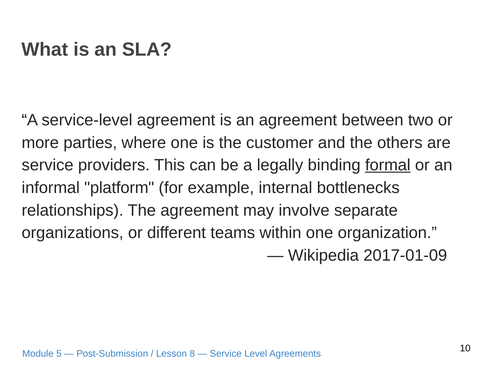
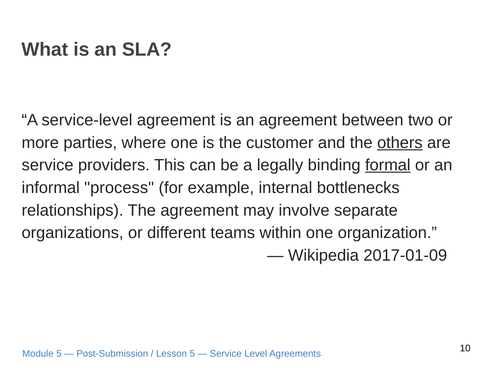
others underline: none -> present
platform: platform -> process
Lesson 8: 8 -> 5
